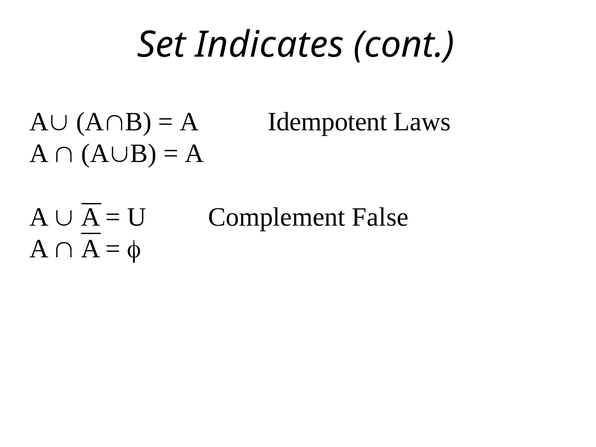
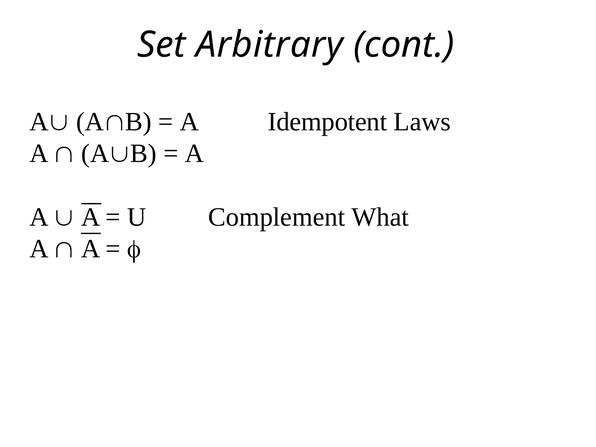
Indicates: Indicates -> Arbitrary
False: False -> What
